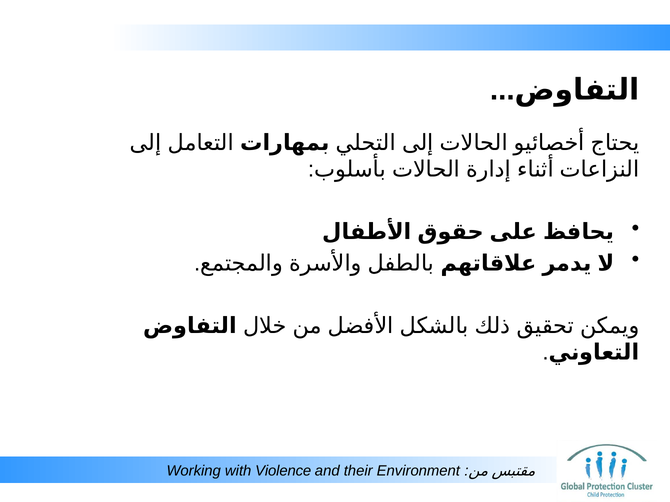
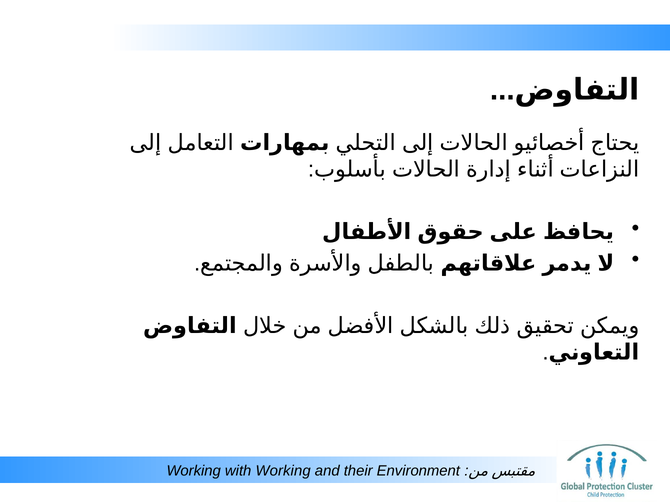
with Violence: Violence -> Working
